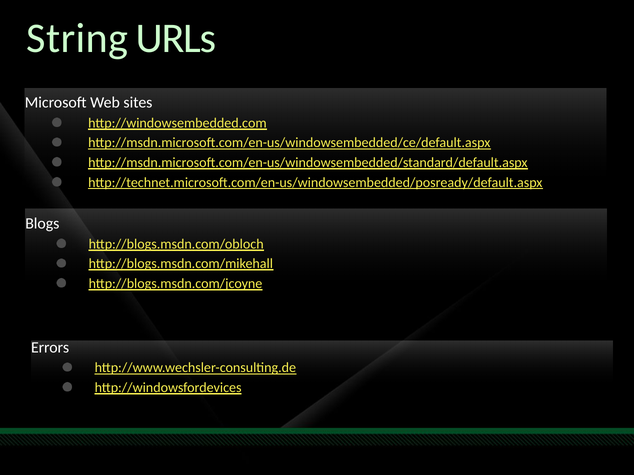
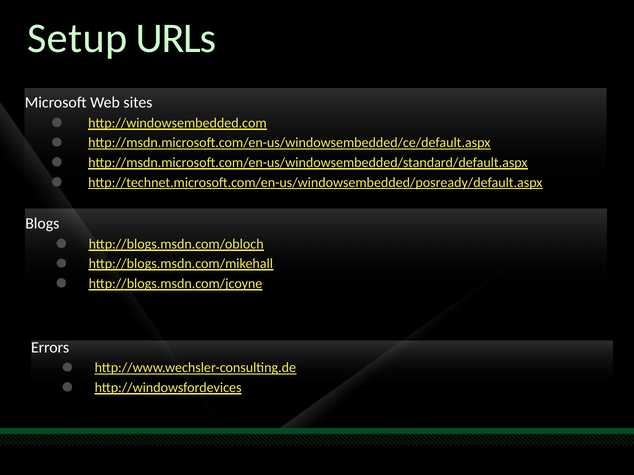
String: String -> Setup
